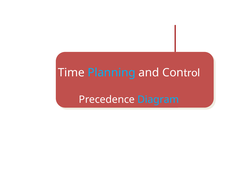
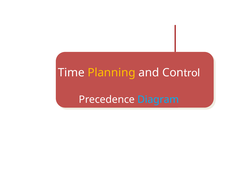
Planning colour: light blue -> yellow
